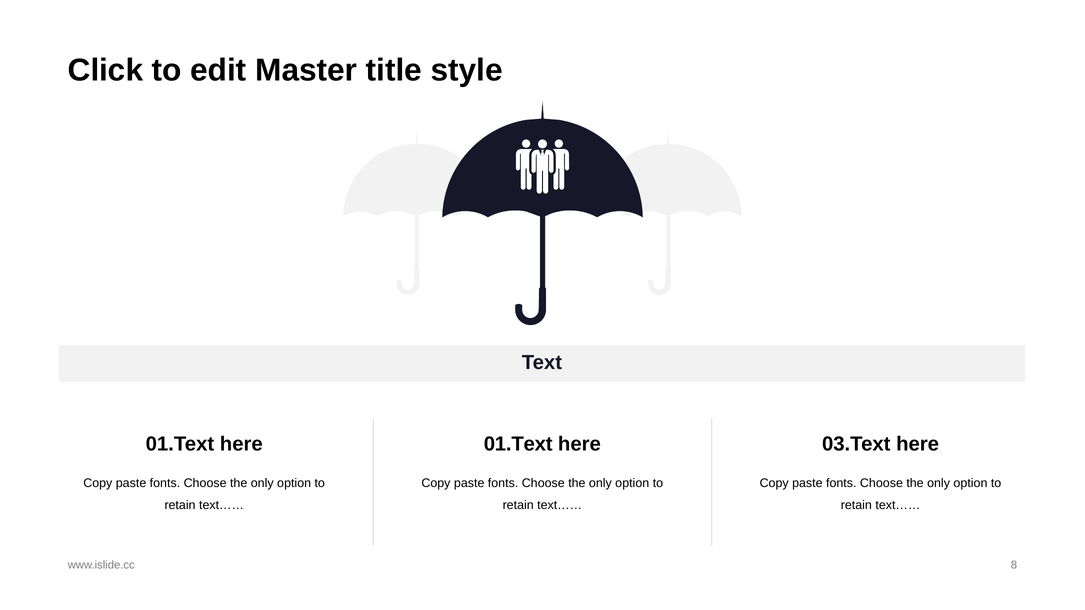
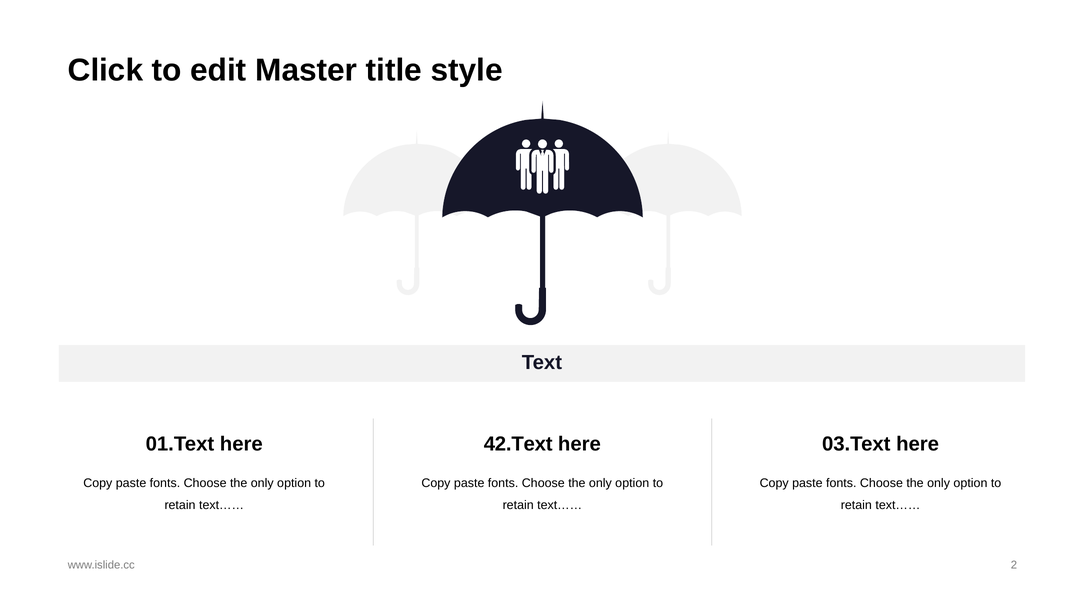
01.Text at (518, 444): 01.Text -> 42.Text
8: 8 -> 2
